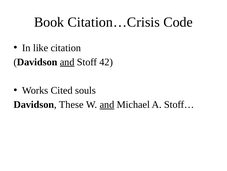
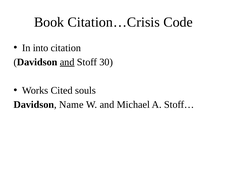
like: like -> into
42: 42 -> 30
These: These -> Name
and at (107, 104) underline: present -> none
